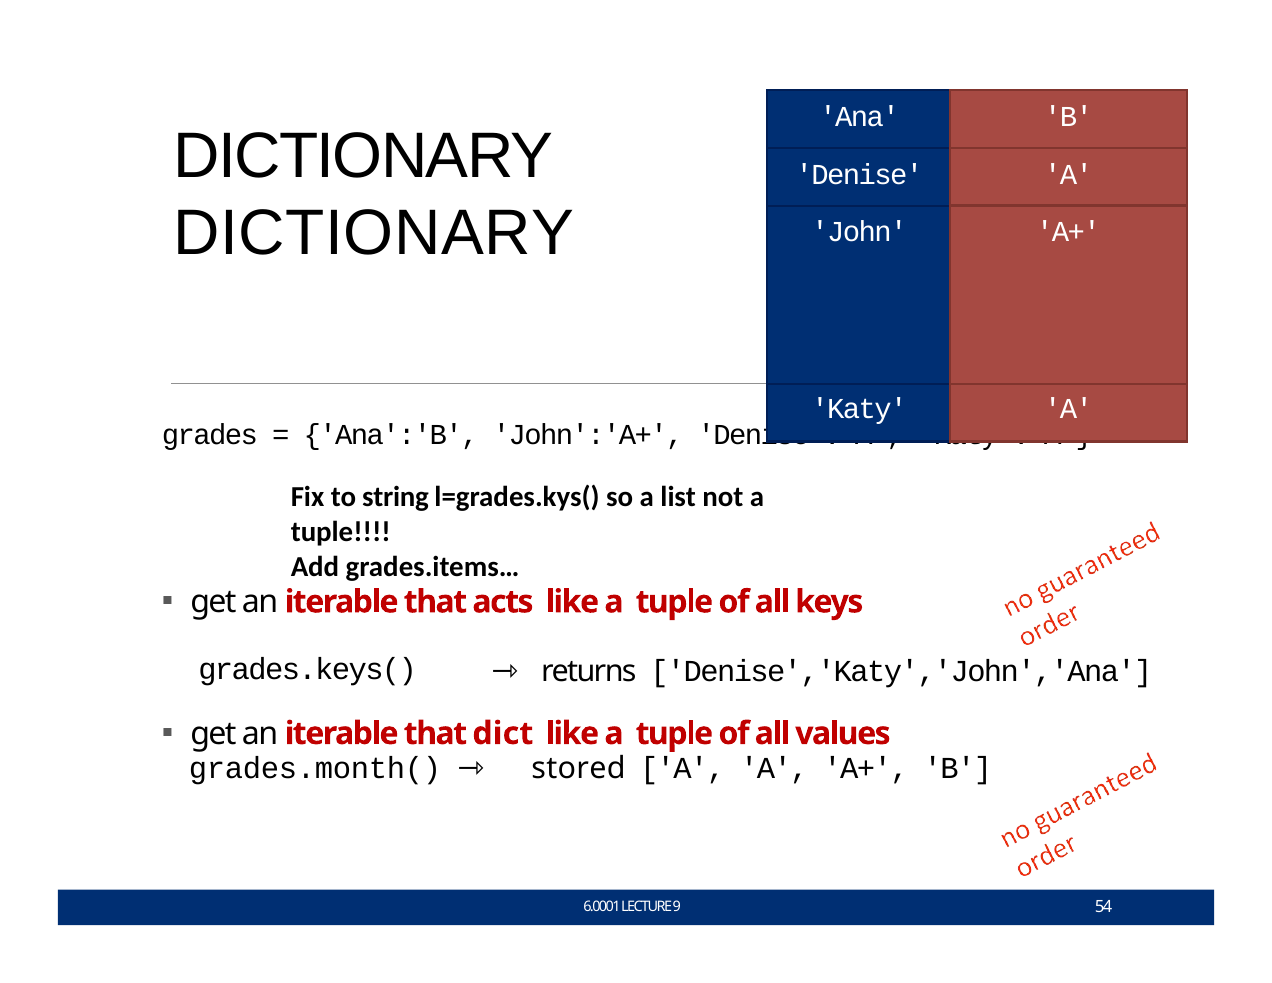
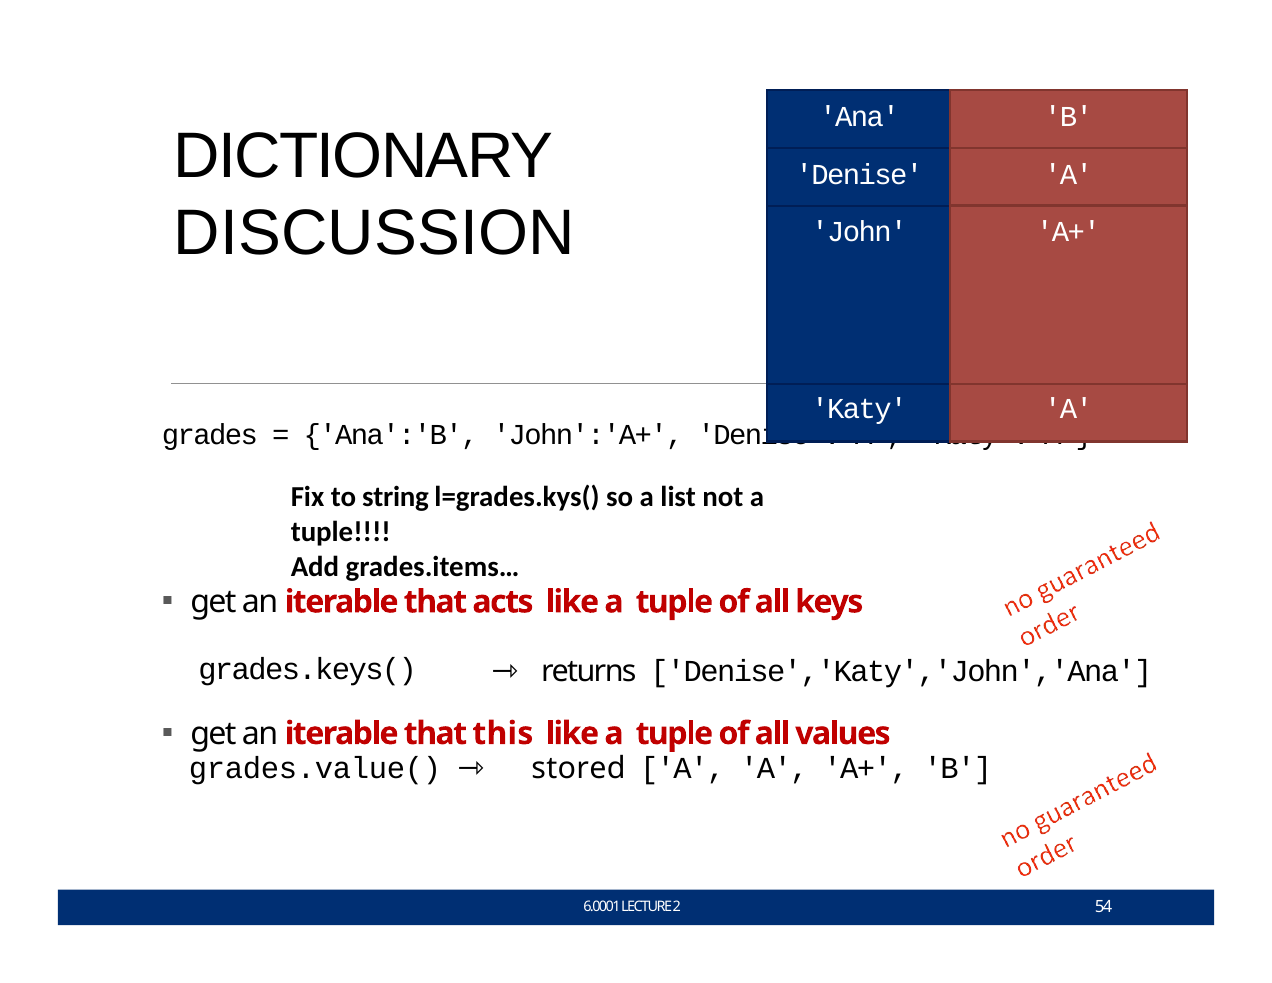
DICTIONARY at (374, 233): DICTIONARY -> DISCUSSION
dict: dict -> this
grades.month(: grades.month( -> grades.value(
9: 9 -> 2
